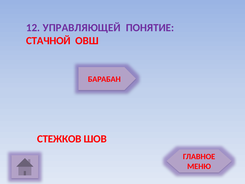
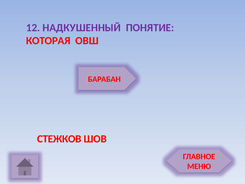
УПРАВЛЯЮЩЕЙ: УПРАВЛЯЮЩЕЙ -> НАДКУШЕННЫЙ
СТАЧНОЙ: СТАЧНОЙ -> КОТОРАЯ
